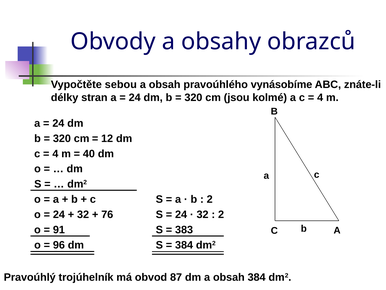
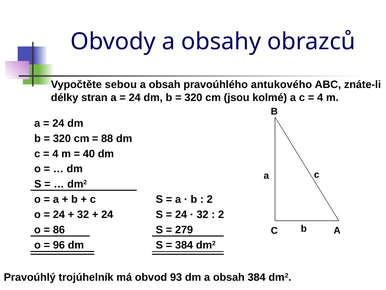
vynásobíme: vynásobíme -> antukového
12: 12 -> 88
76 at (107, 214): 76 -> 24
91: 91 -> 86
383: 383 -> 279
87: 87 -> 93
